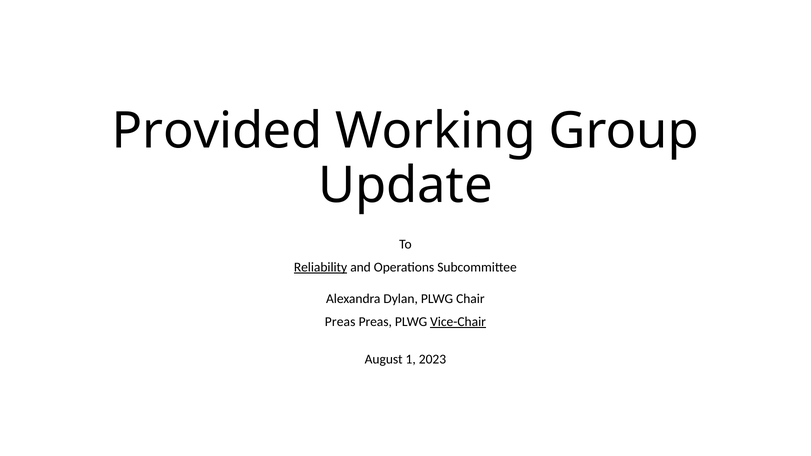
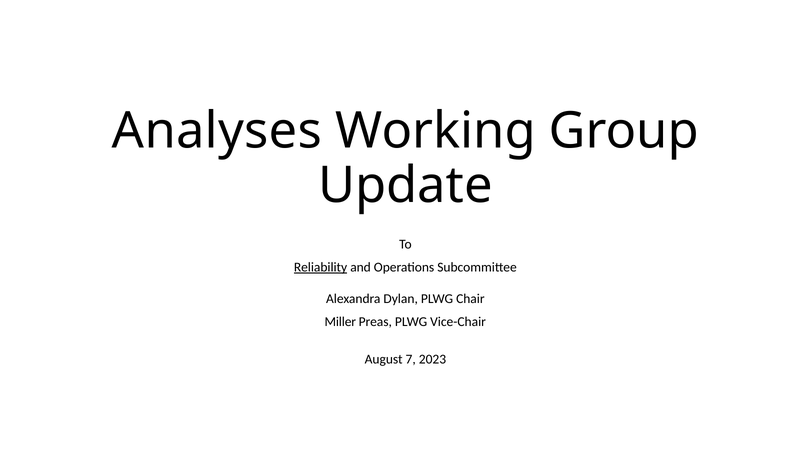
Provided: Provided -> Analyses
Preas at (340, 322): Preas -> Miller
Vice-Chair underline: present -> none
1: 1 -> 7
